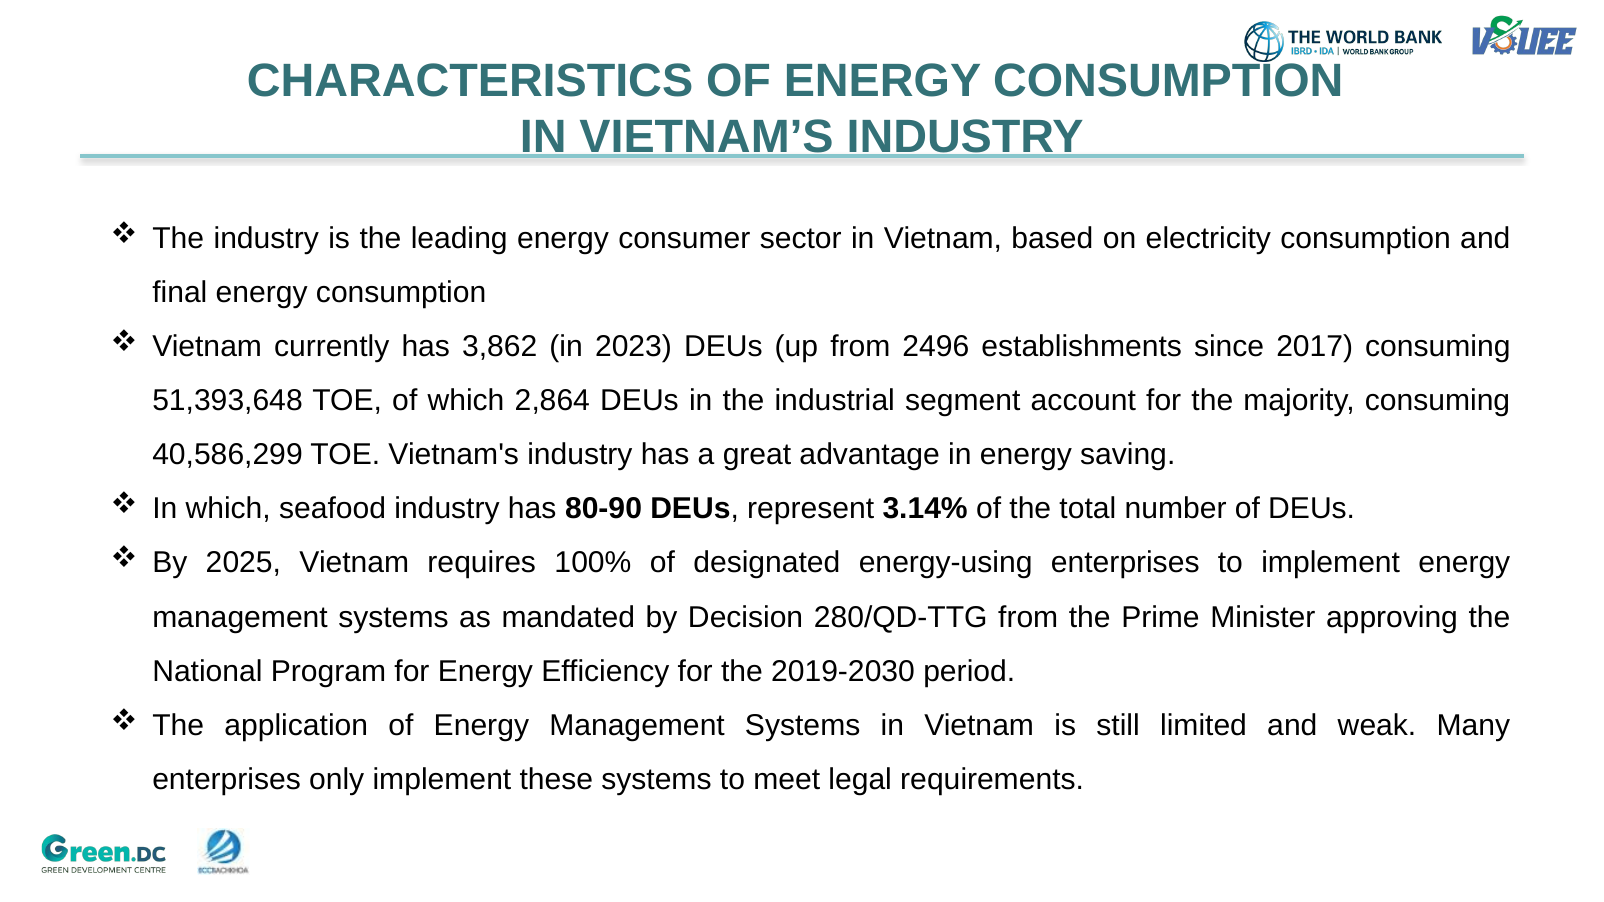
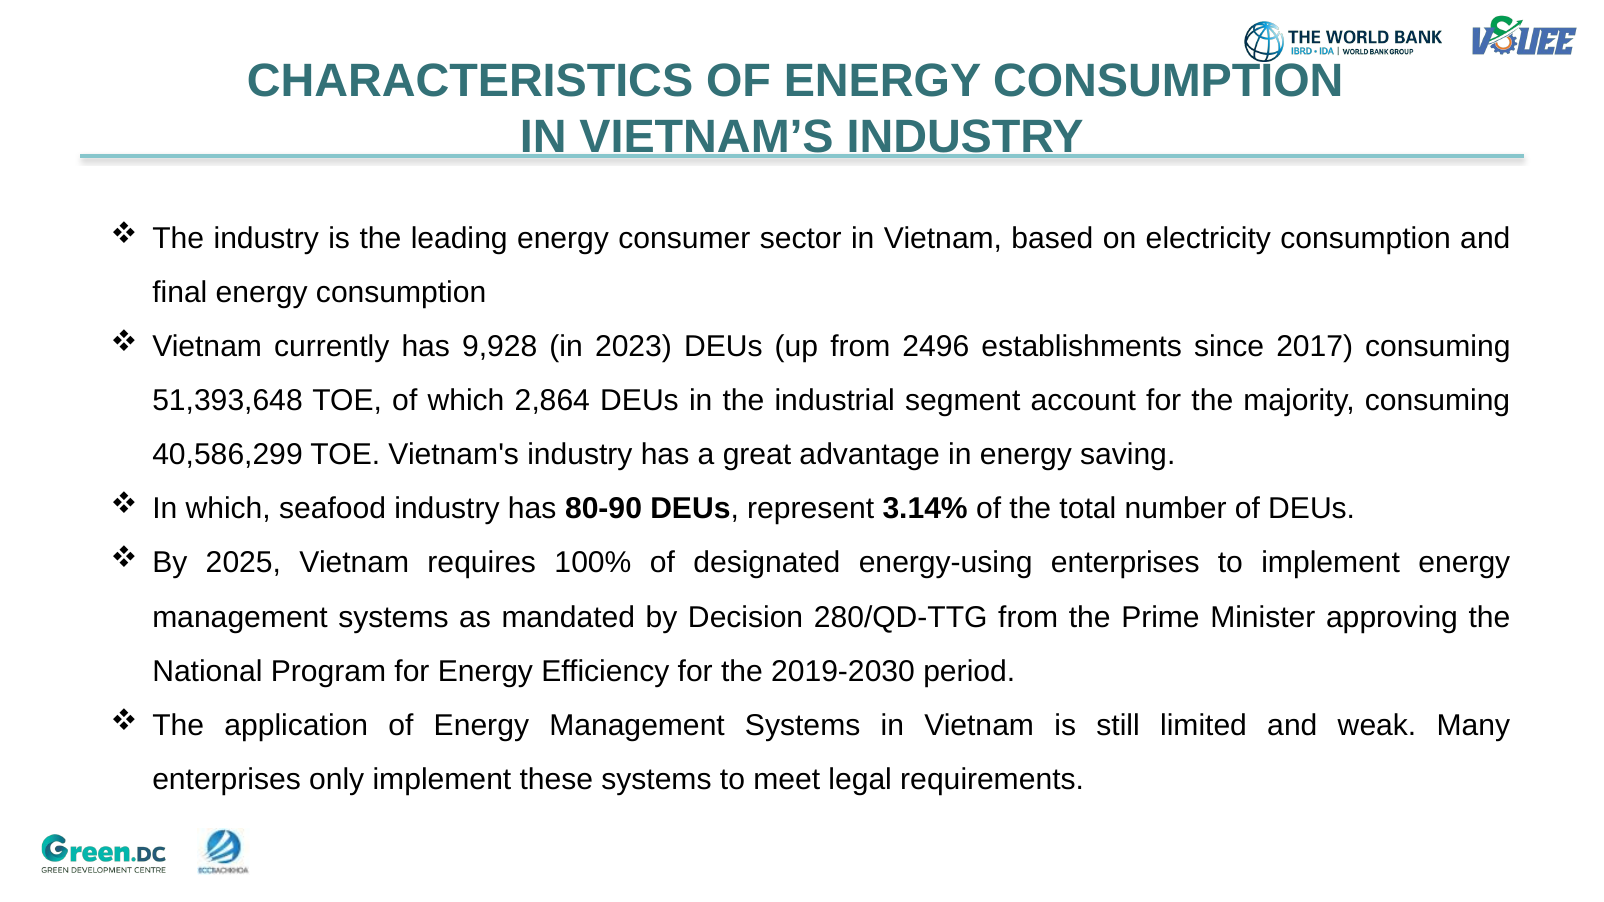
3,862: 3,862 -> 9,928
